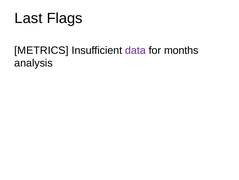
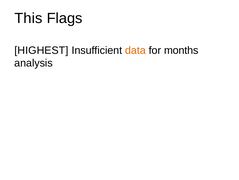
Last: Last -> This
METRICS: METRICS -> HIGHEST
data colour: purple -> orange
